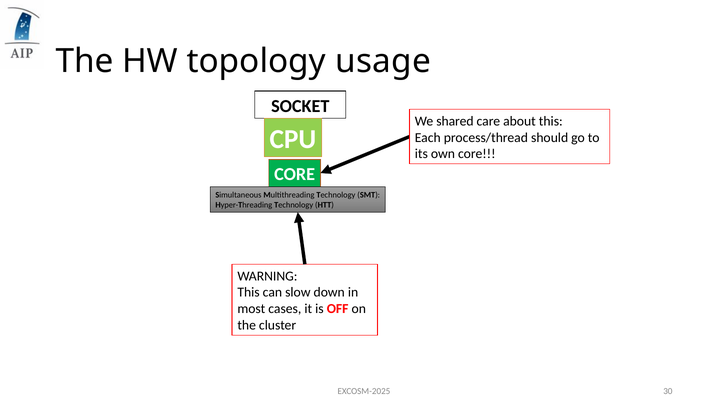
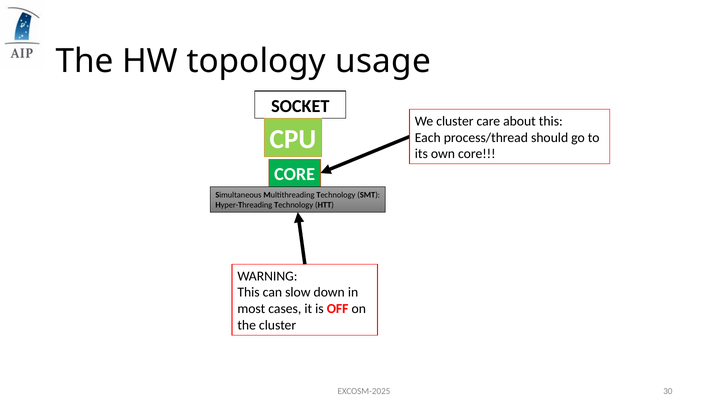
We shared: shared -> cluster
